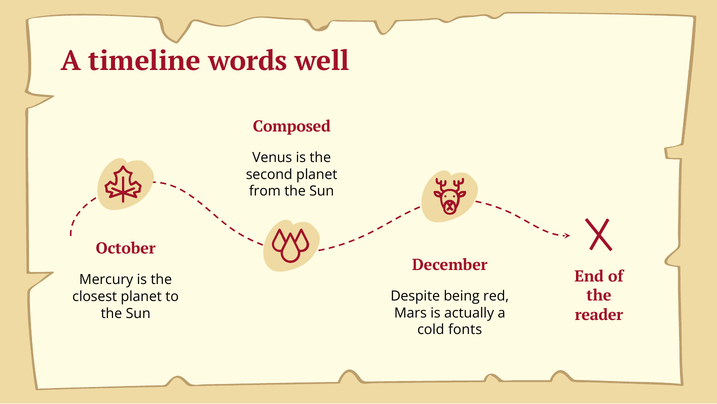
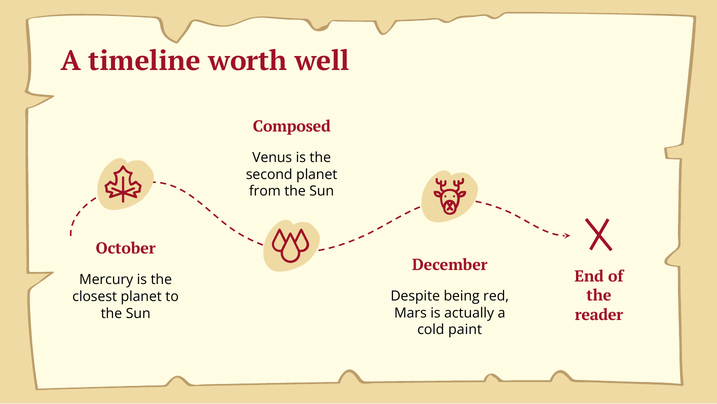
words: words -> worth
fonts: fonts -> paint
